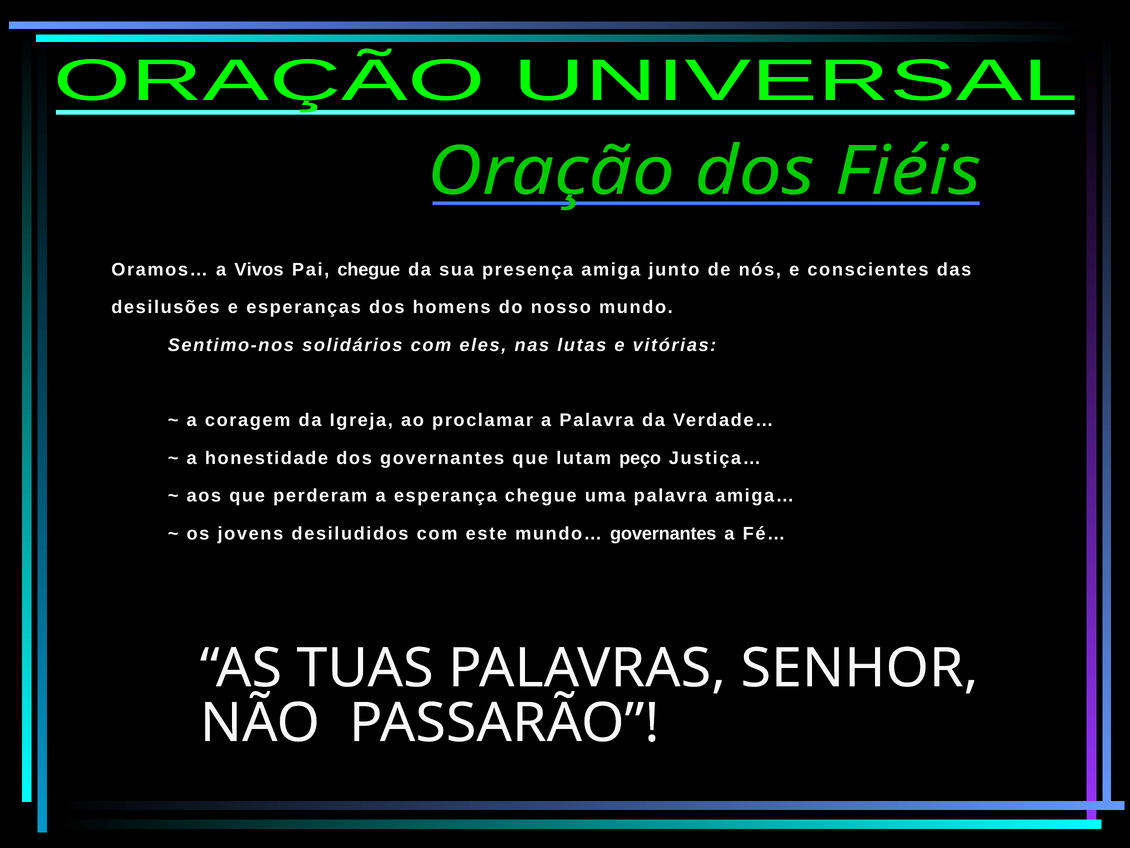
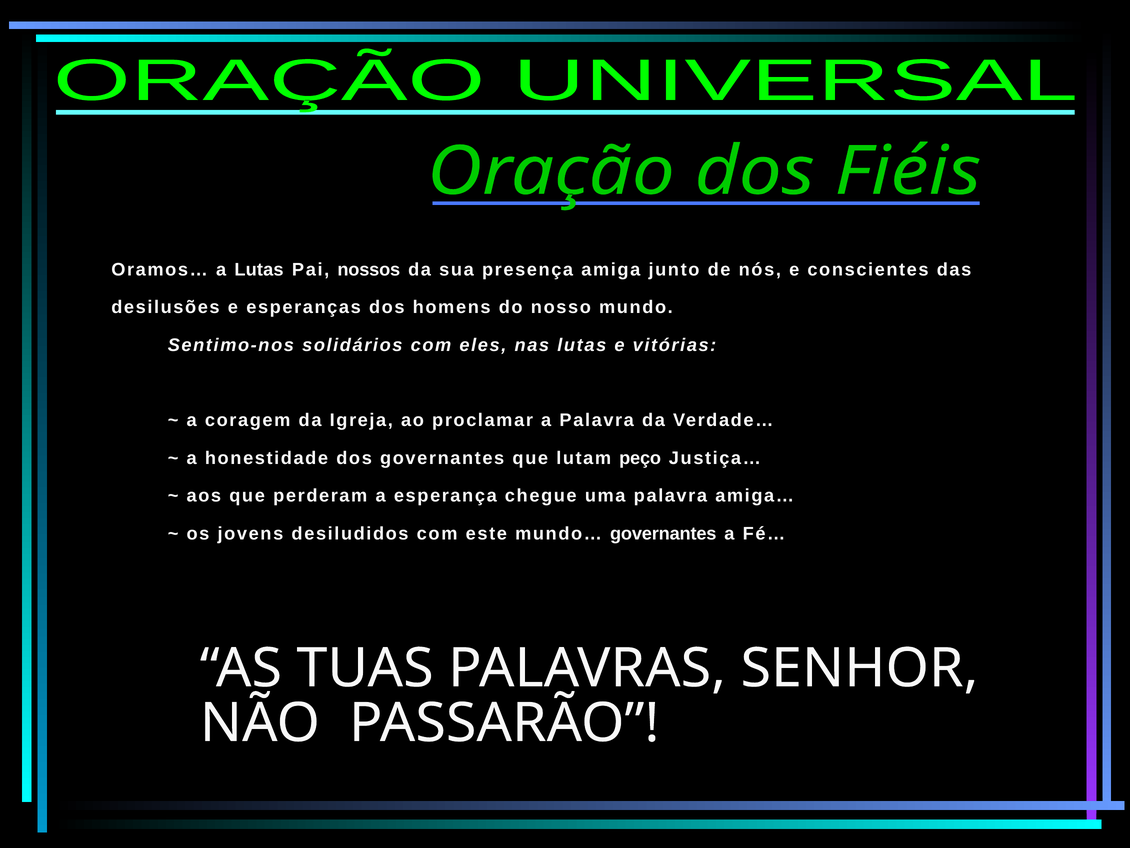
a Vivos: Vivos -> Lutas
Pai chegue: chegue -> nossos
